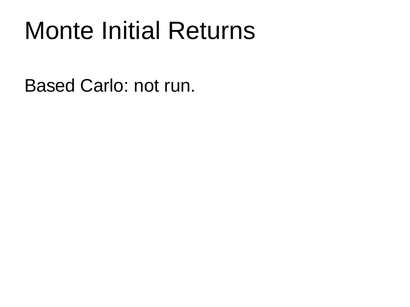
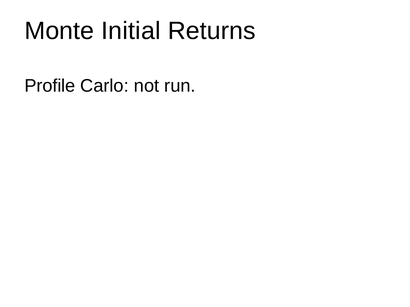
Based: Based -> Profile
